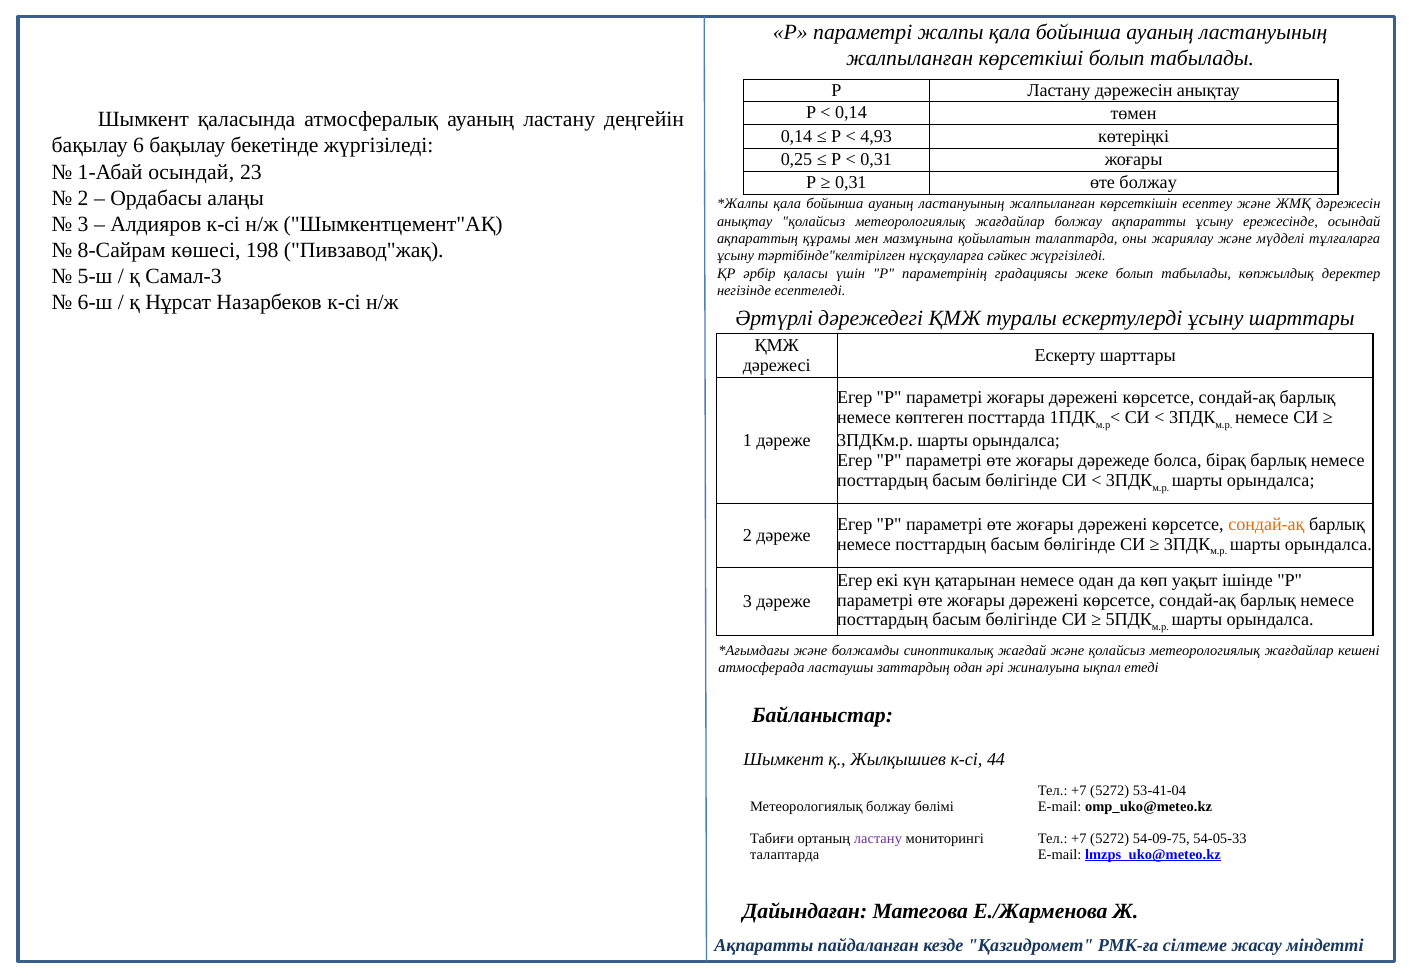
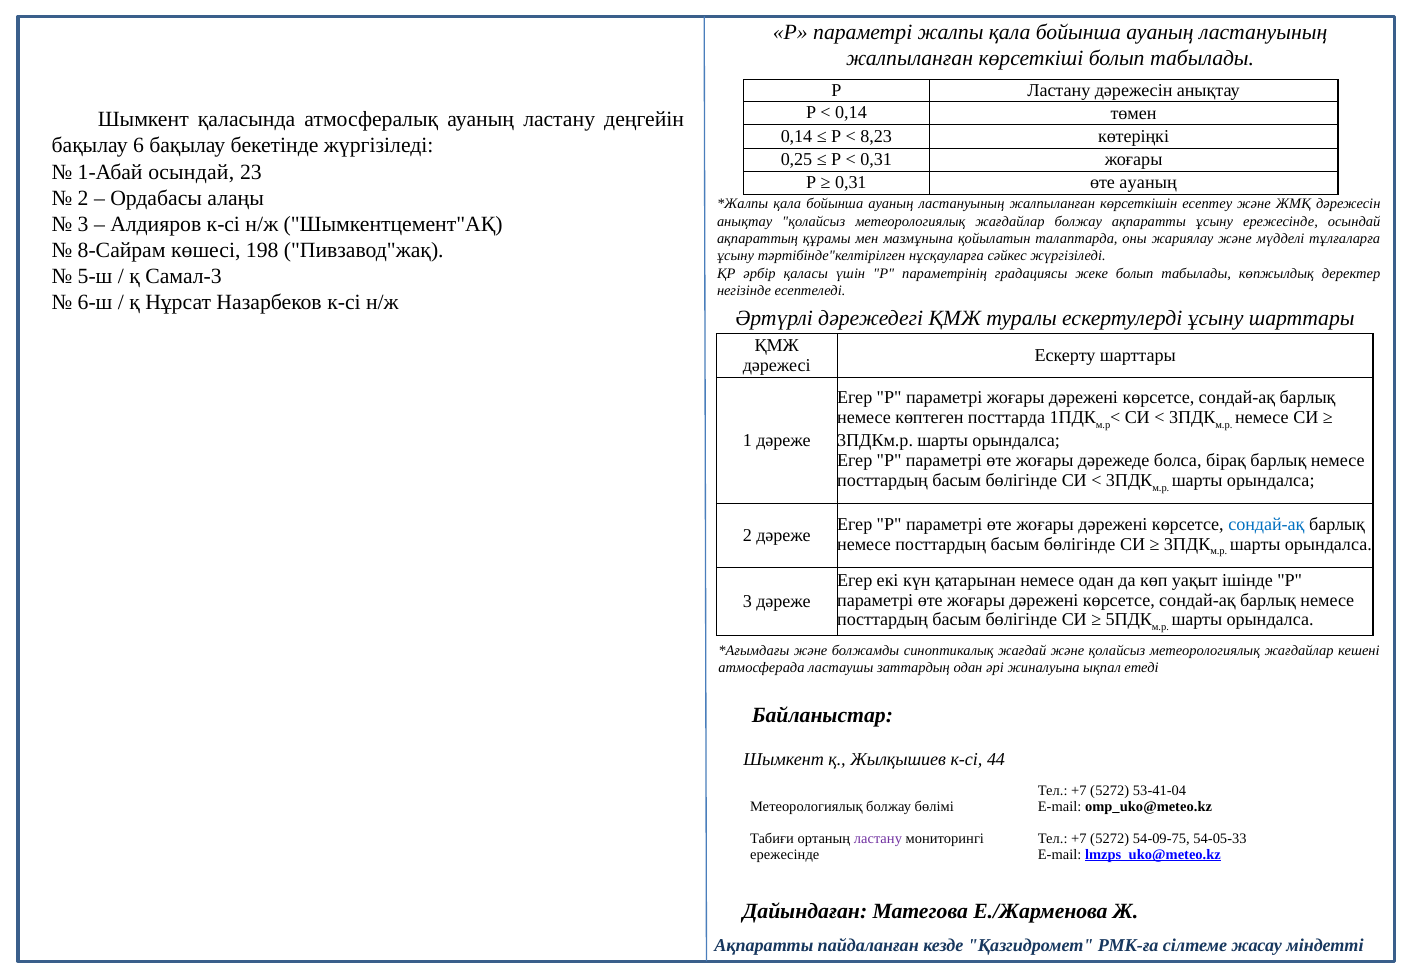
4,93: 4,93 -> 8,23
өте болжау: болжау -> ауаның
сондай-ақ at (1266, 524) colour: orange -> blue
талаптарда at (785, 855): талаптарда -> ережесінде
